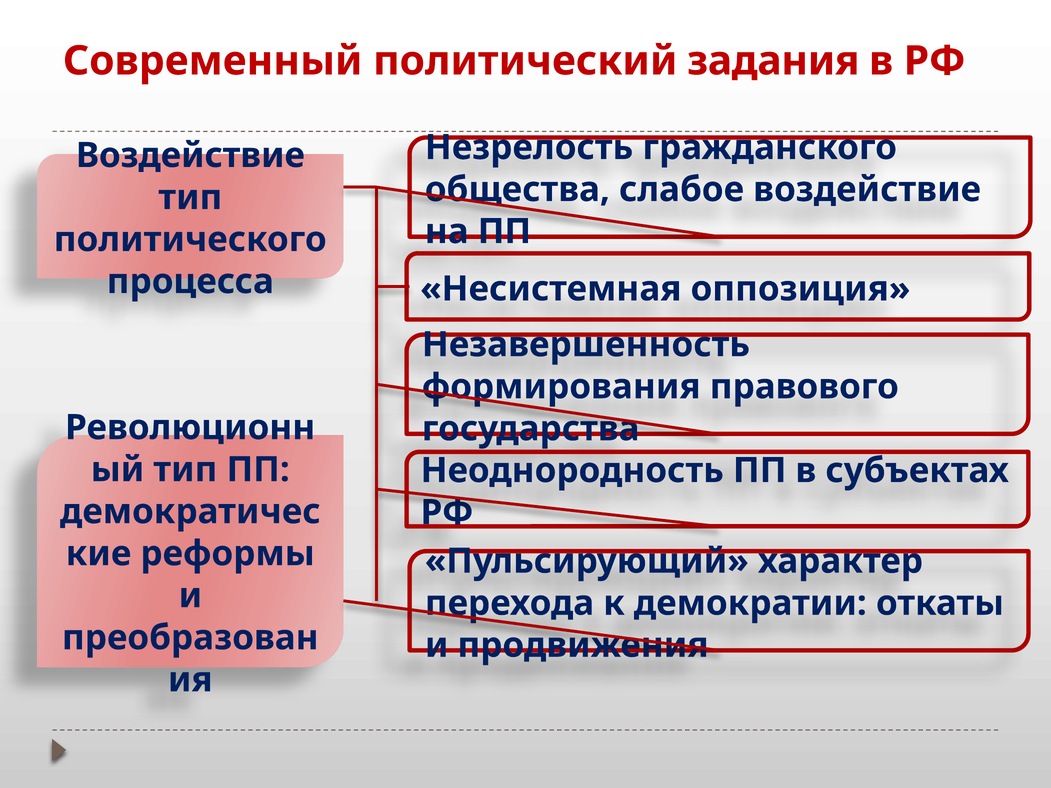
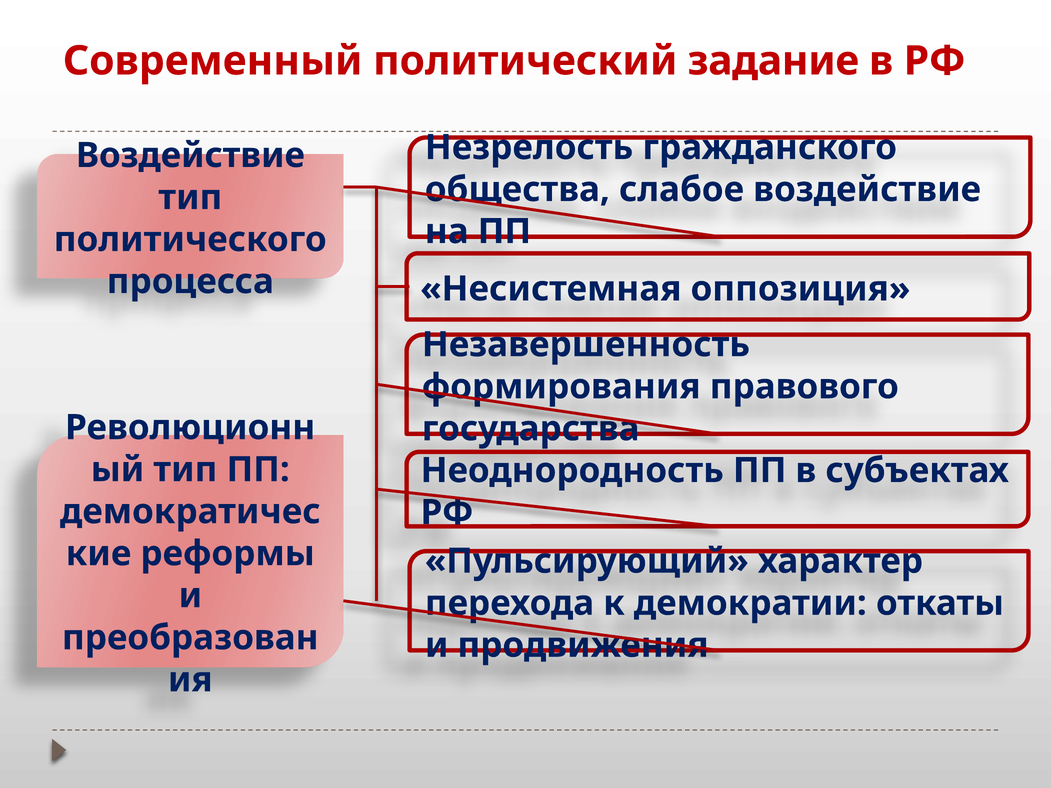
задания: задания -> задание
